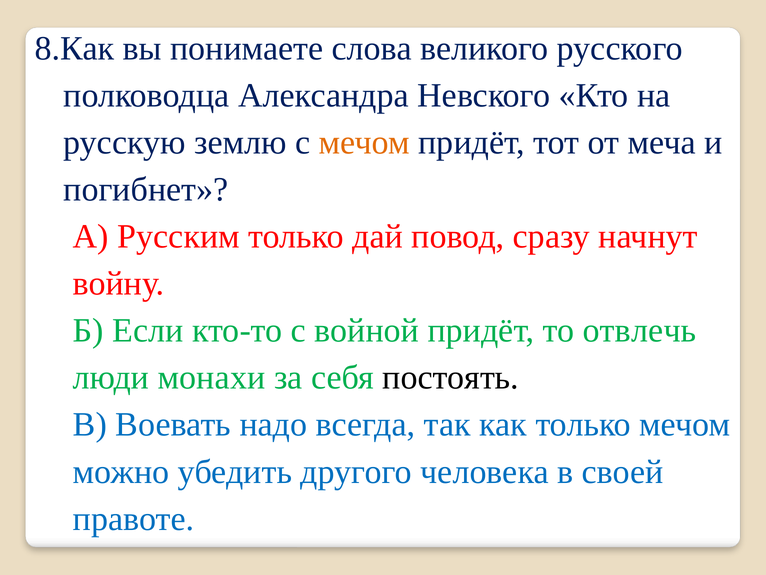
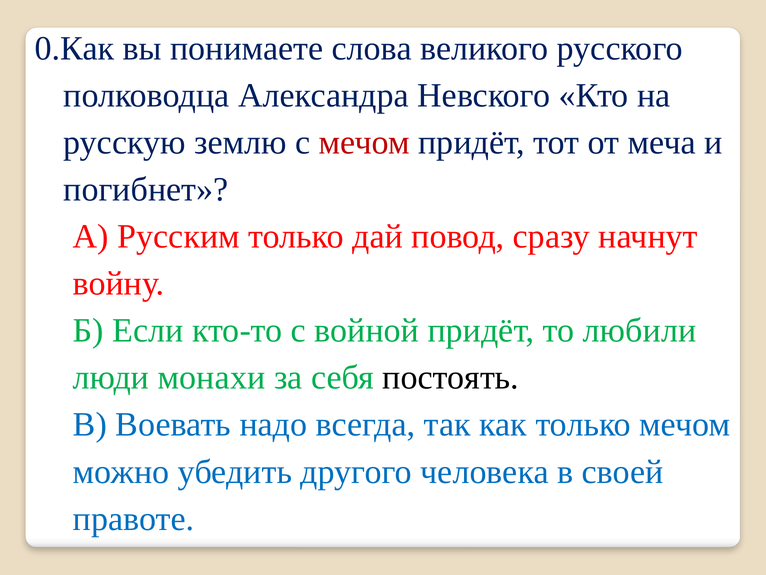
8.Как: 8.Как -> 0.Как
мечом at (364, 142) colour: orange -> red
отвлечь: отвлечь -> любили
